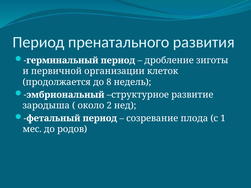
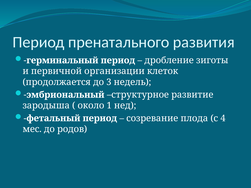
8: 8 -> 3
2: 2 -> 1
1: 1 -> 4
